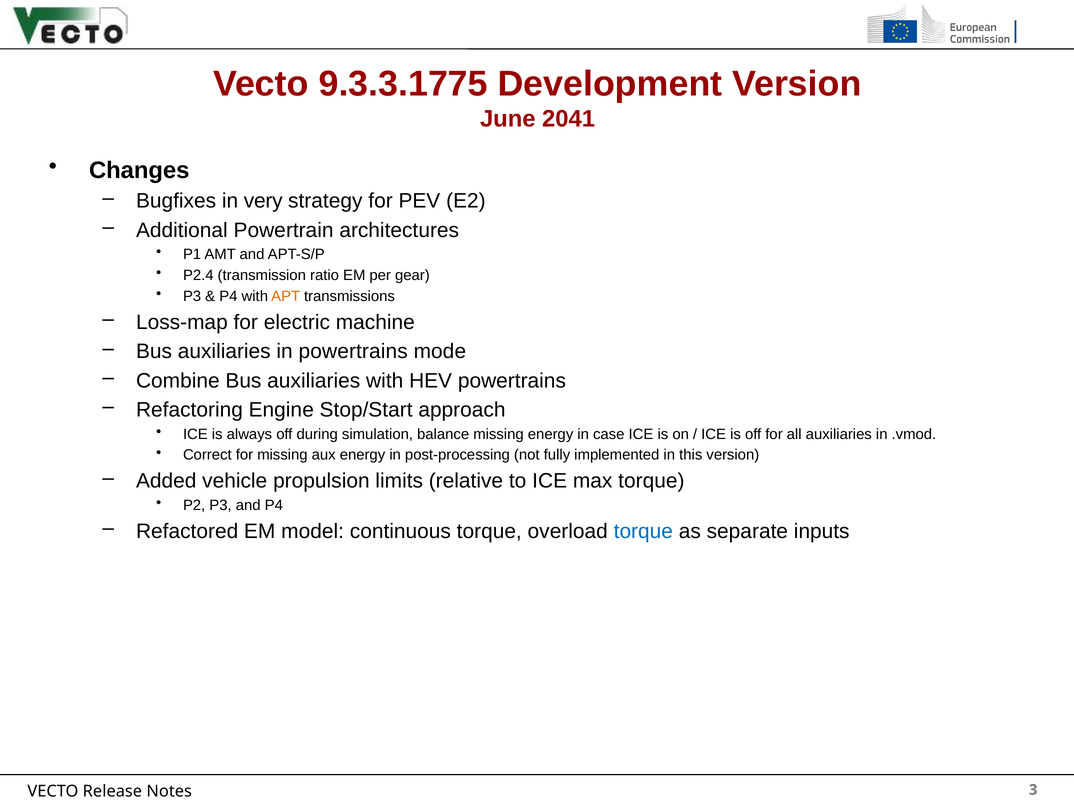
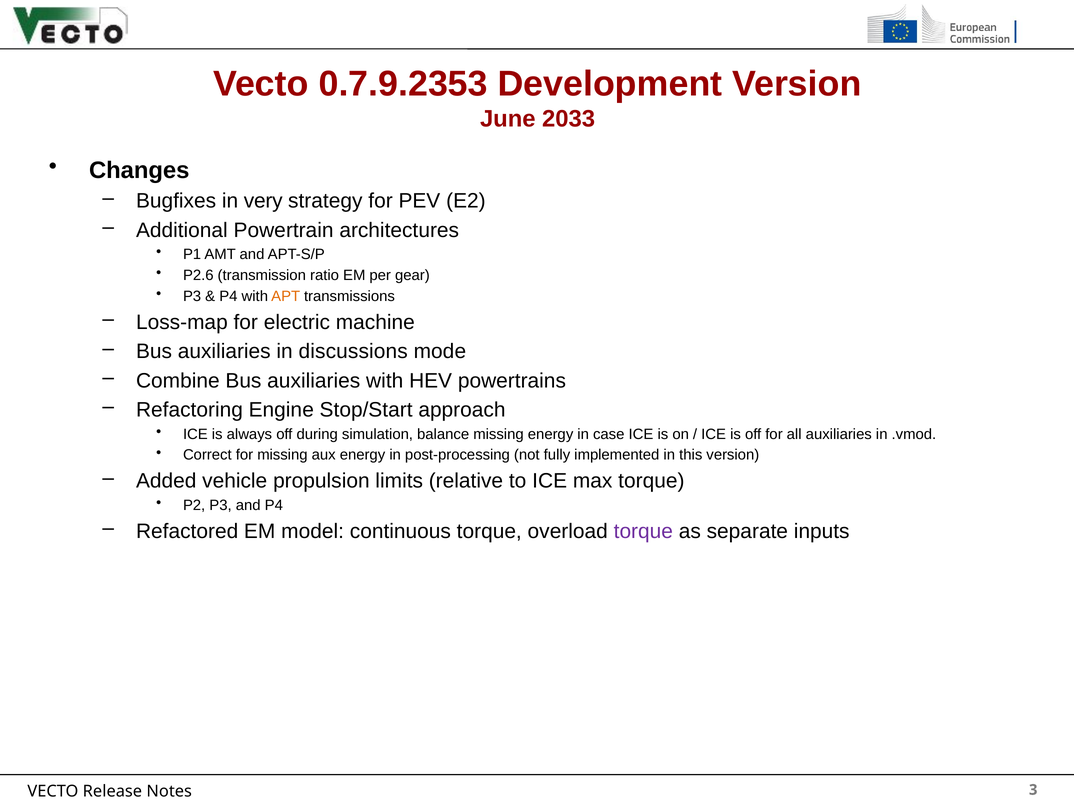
9.3.3.1775: 9.3.3.1775 -> 0.7.9.2353
2041: 2041 -> 2033
P2.4: P2.4 -> P2.6
in powertrains: powertrains -> discussions
torque at (643, 532) colour: blue -> purple
